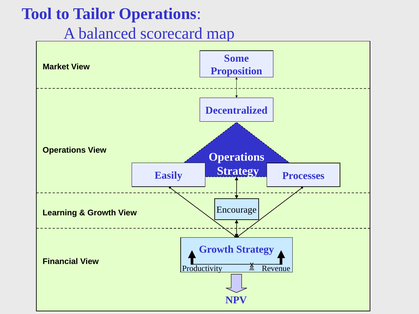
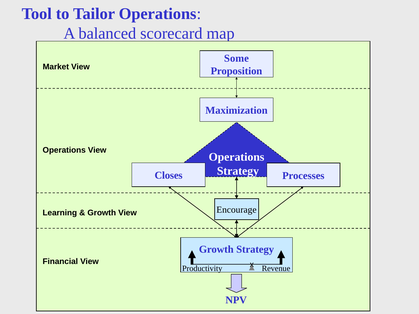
Decentralized: Decentralized -> Maximization
Easily: Easily -> Closes
